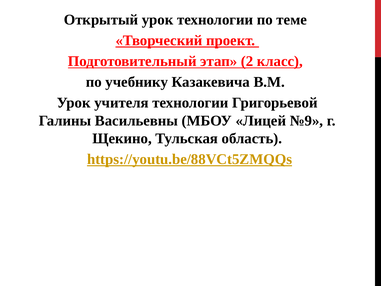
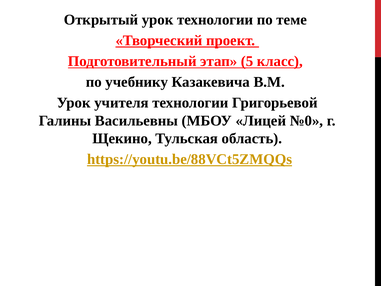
2: 2 -> 5
№9: №9 -> №0
